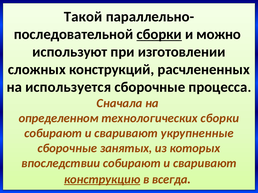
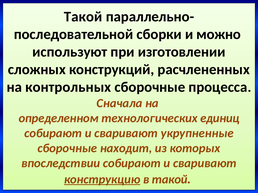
сборки at (159, 34) underline: present -> none
используется: используется -> контрольных
технологических сборки: сборки -> единиц
занятых: занятых -> находит
в всегда: всегда -> такой
